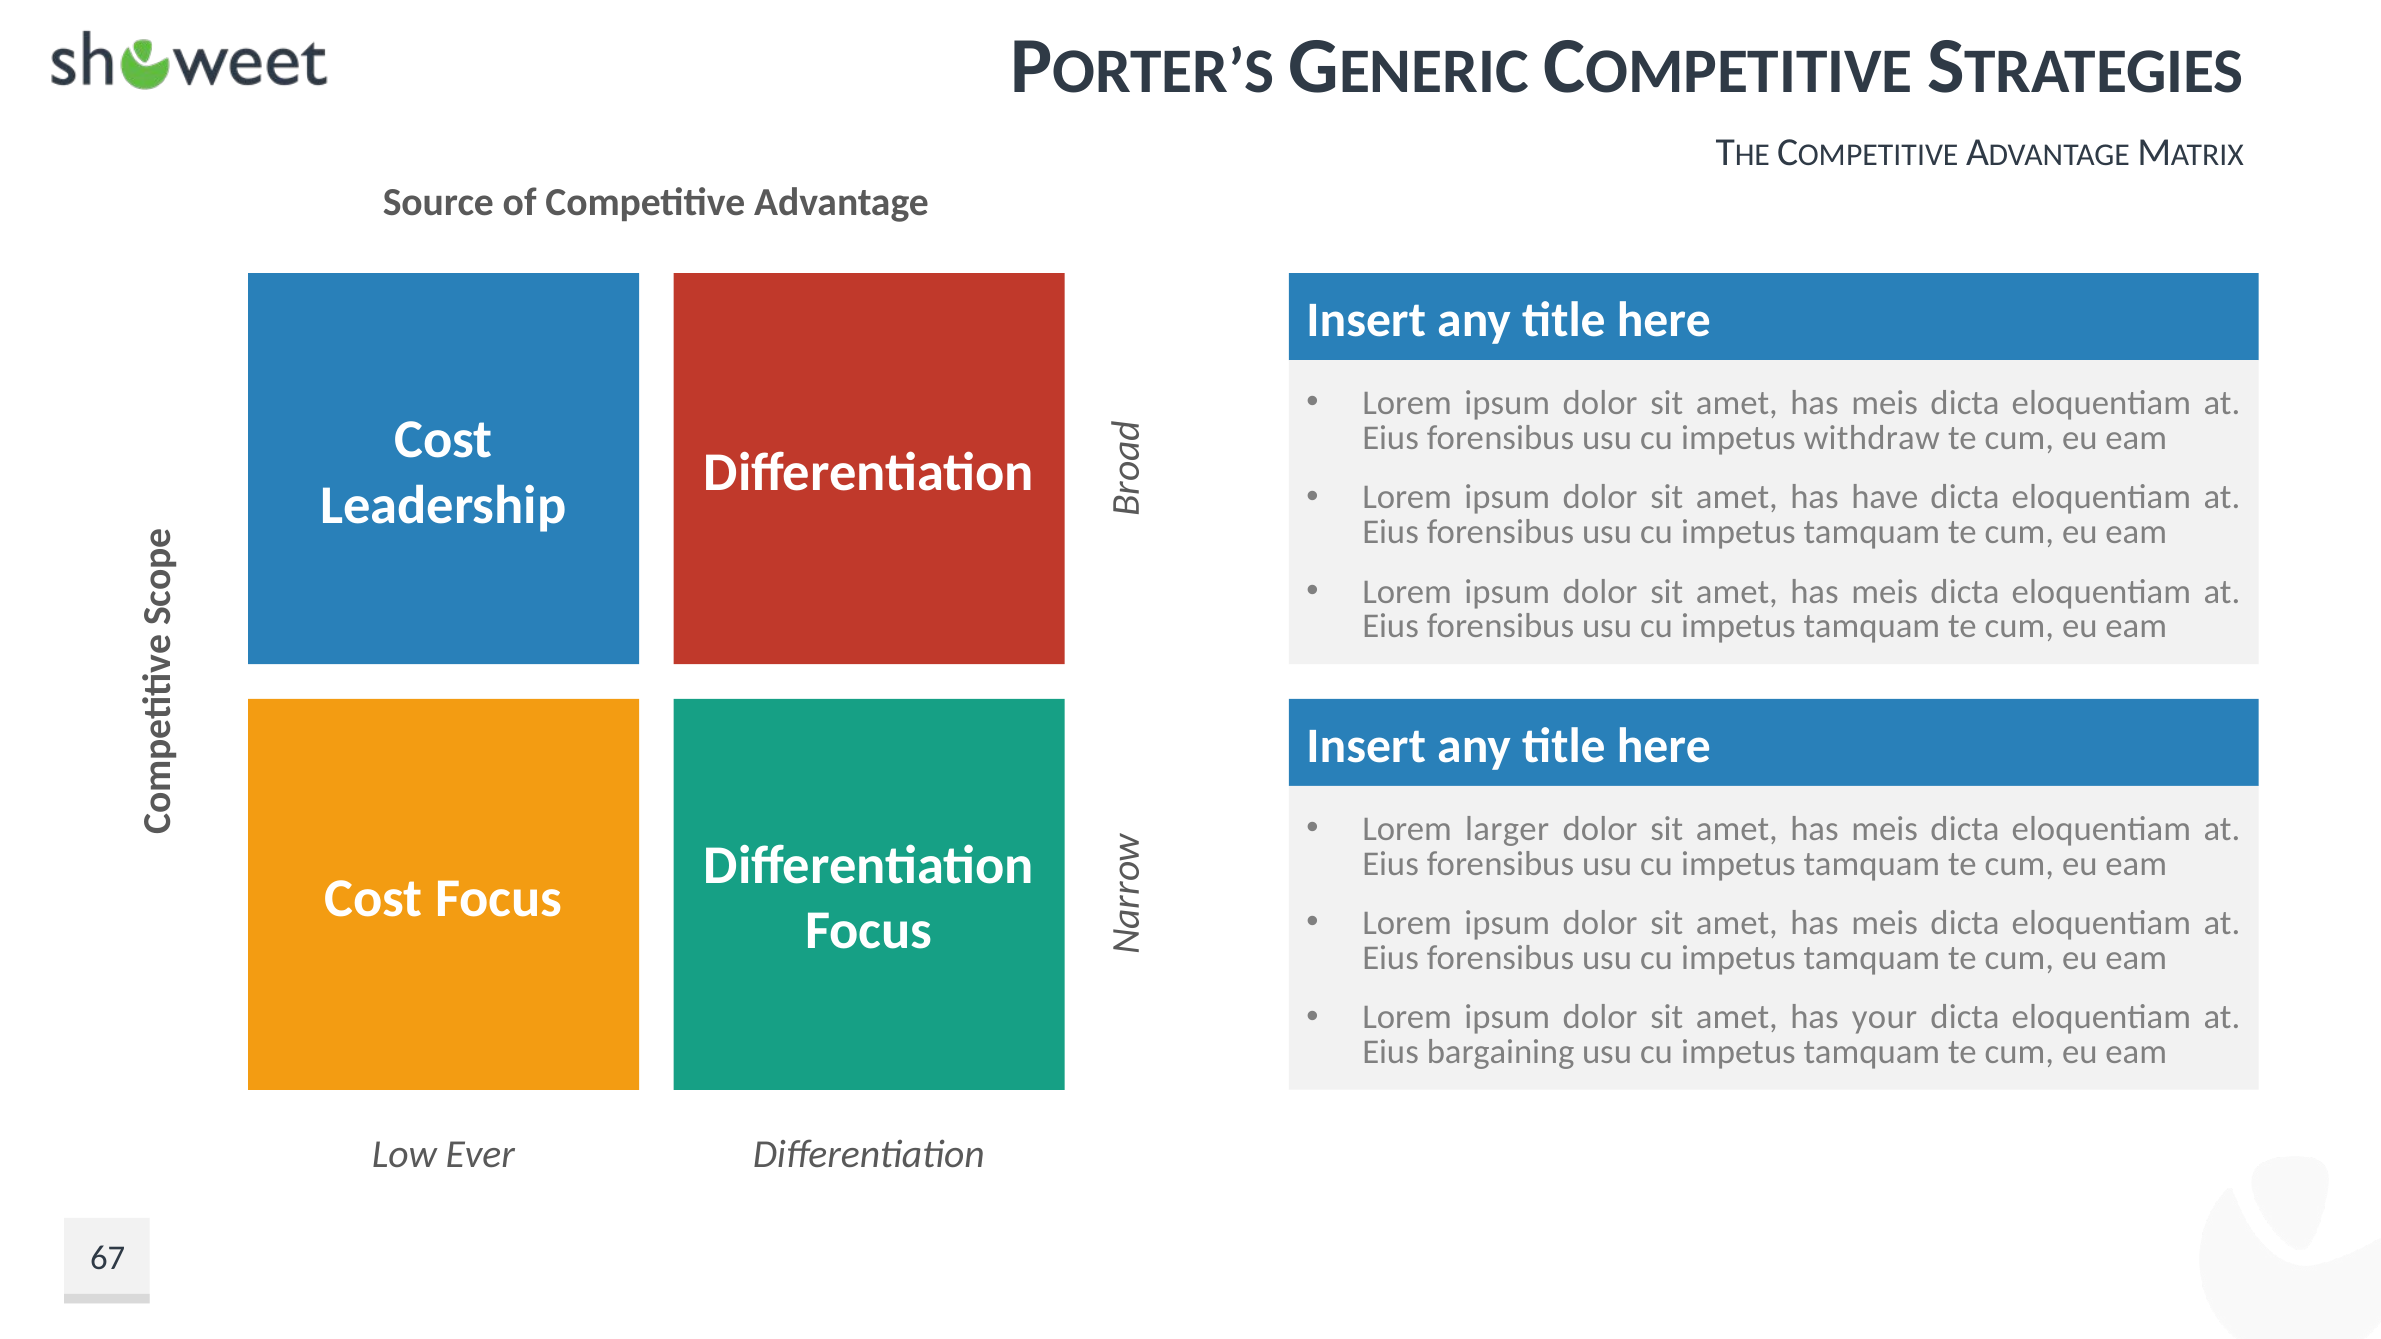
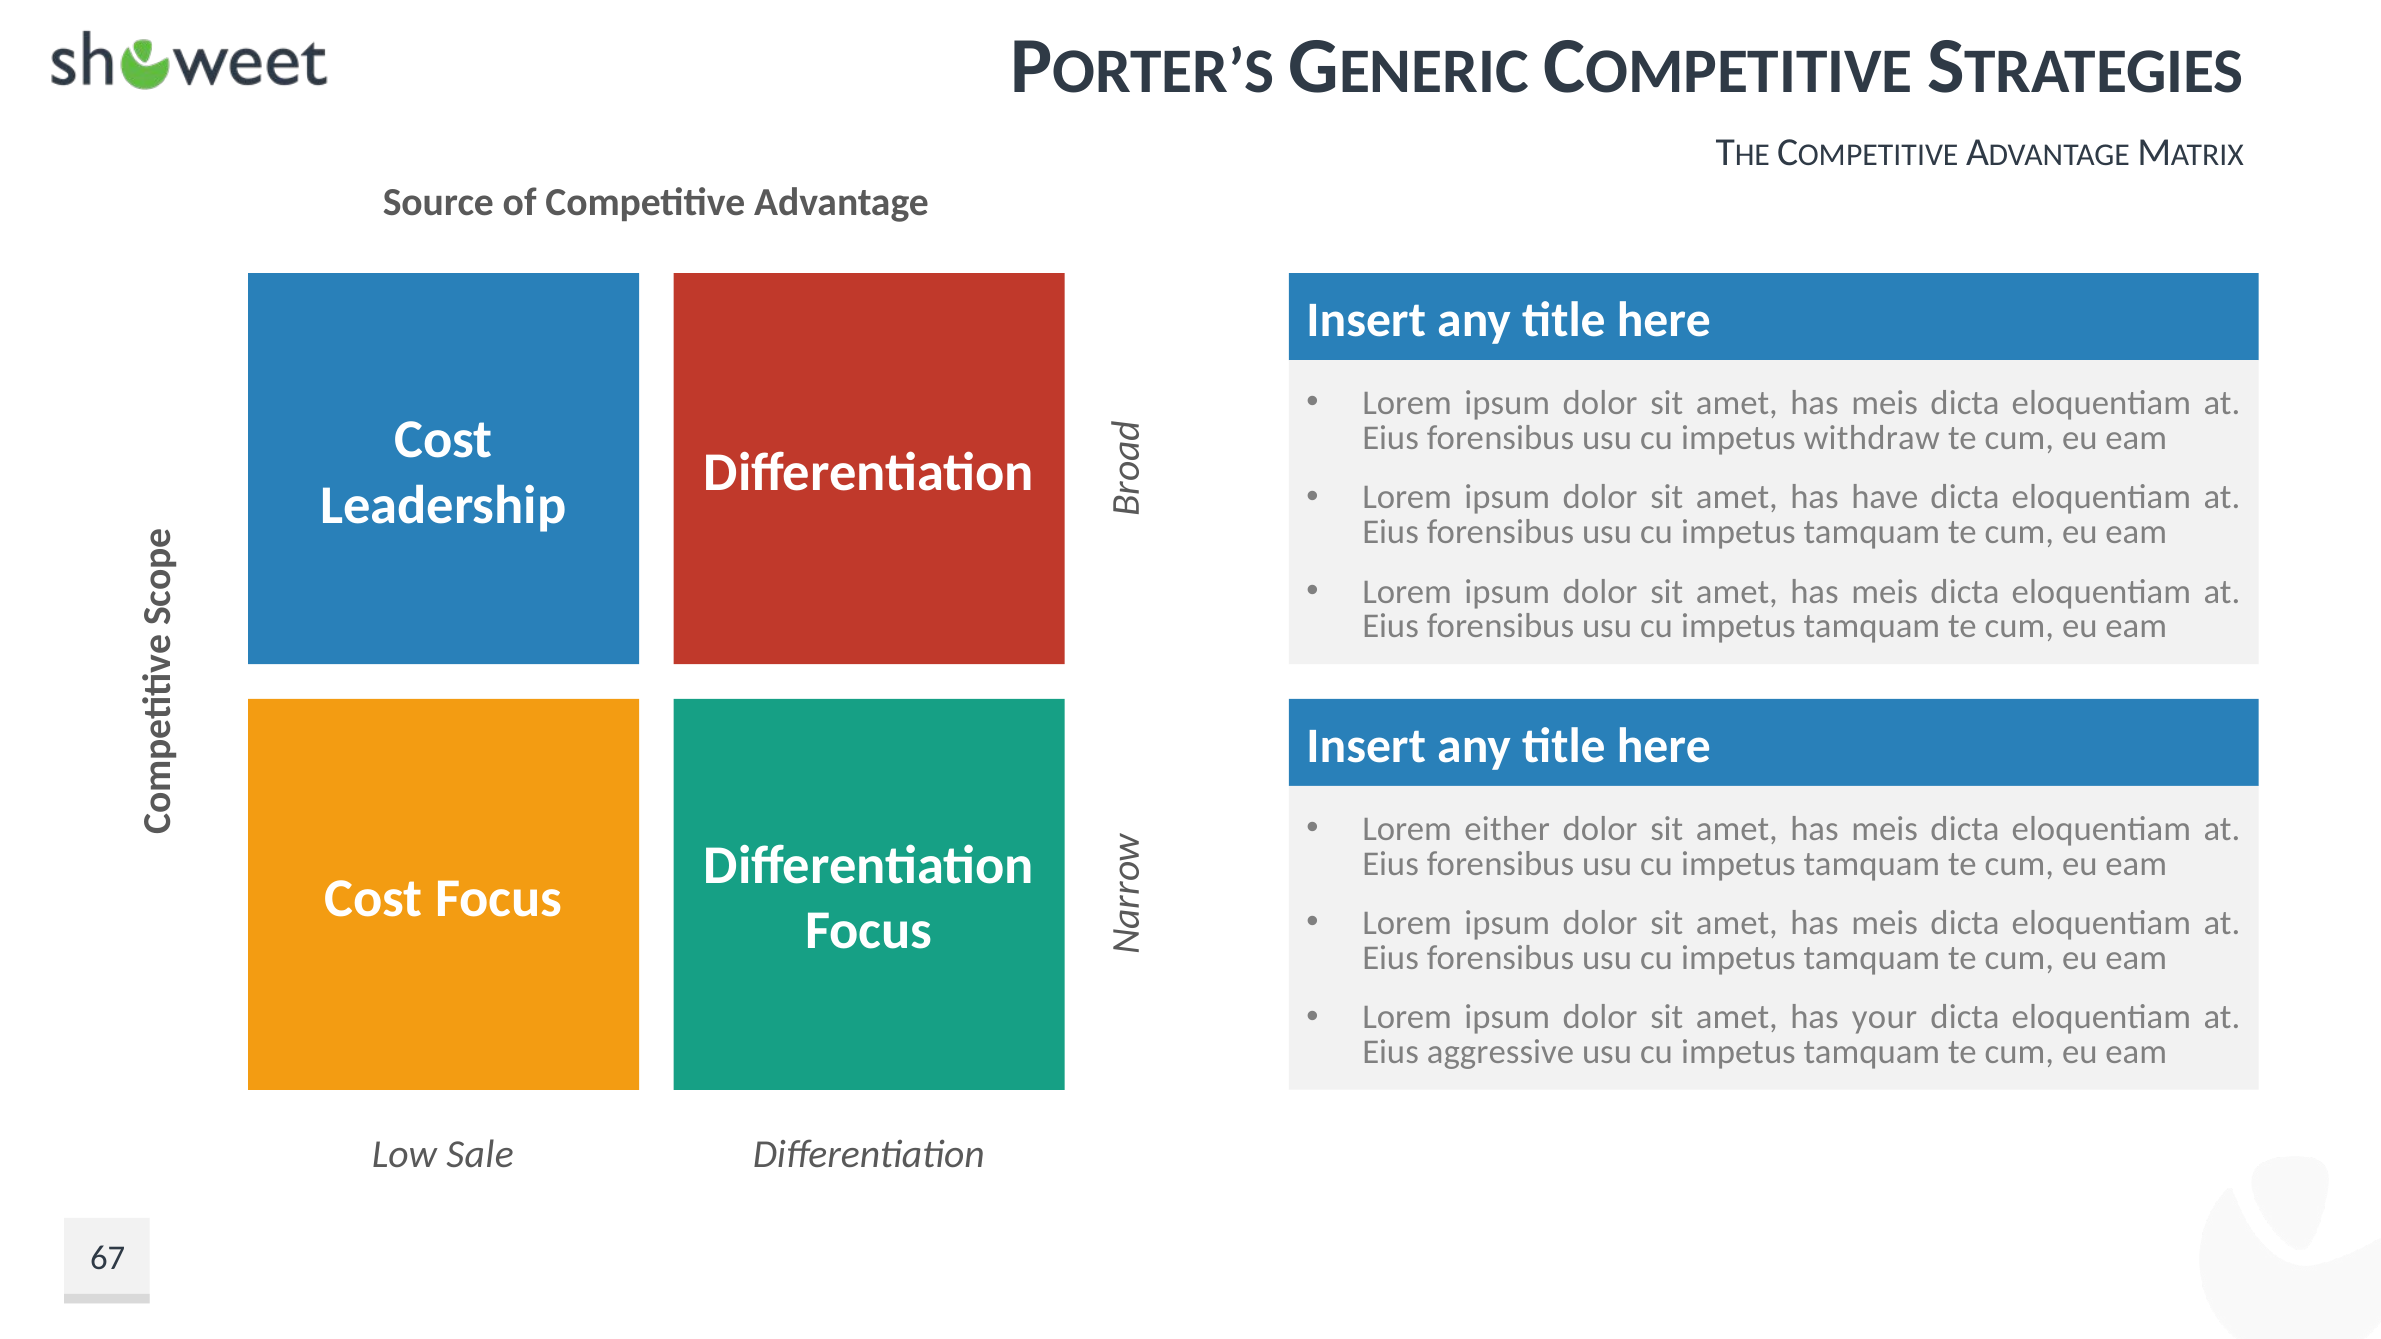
larger: larger -> either
bargaining: bargaining -> aggressive
Ever: Ever -> Sale
